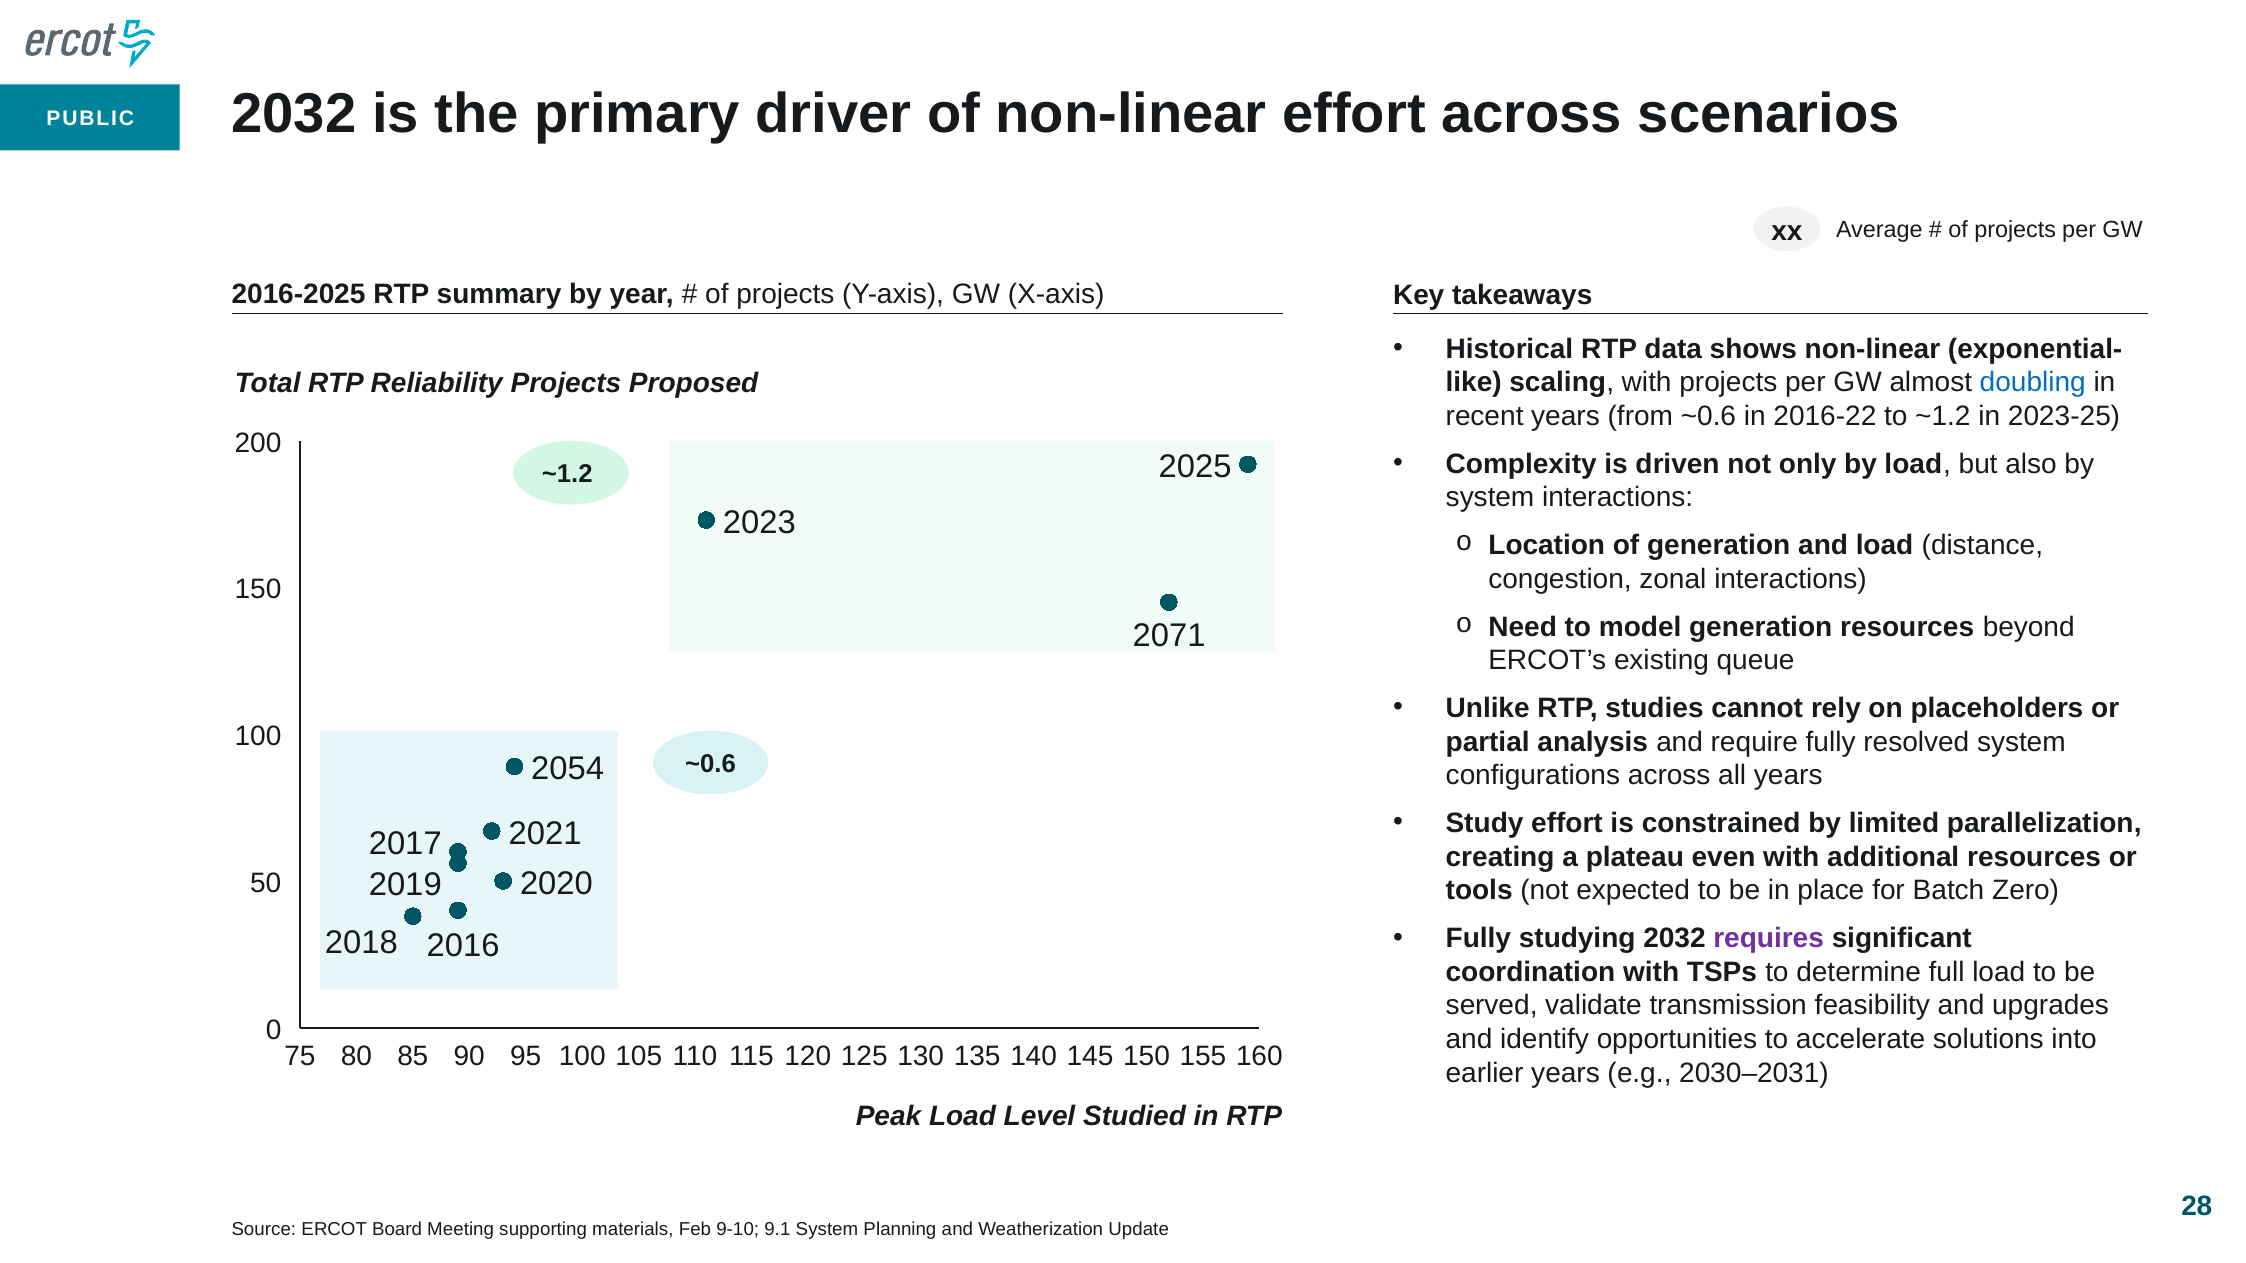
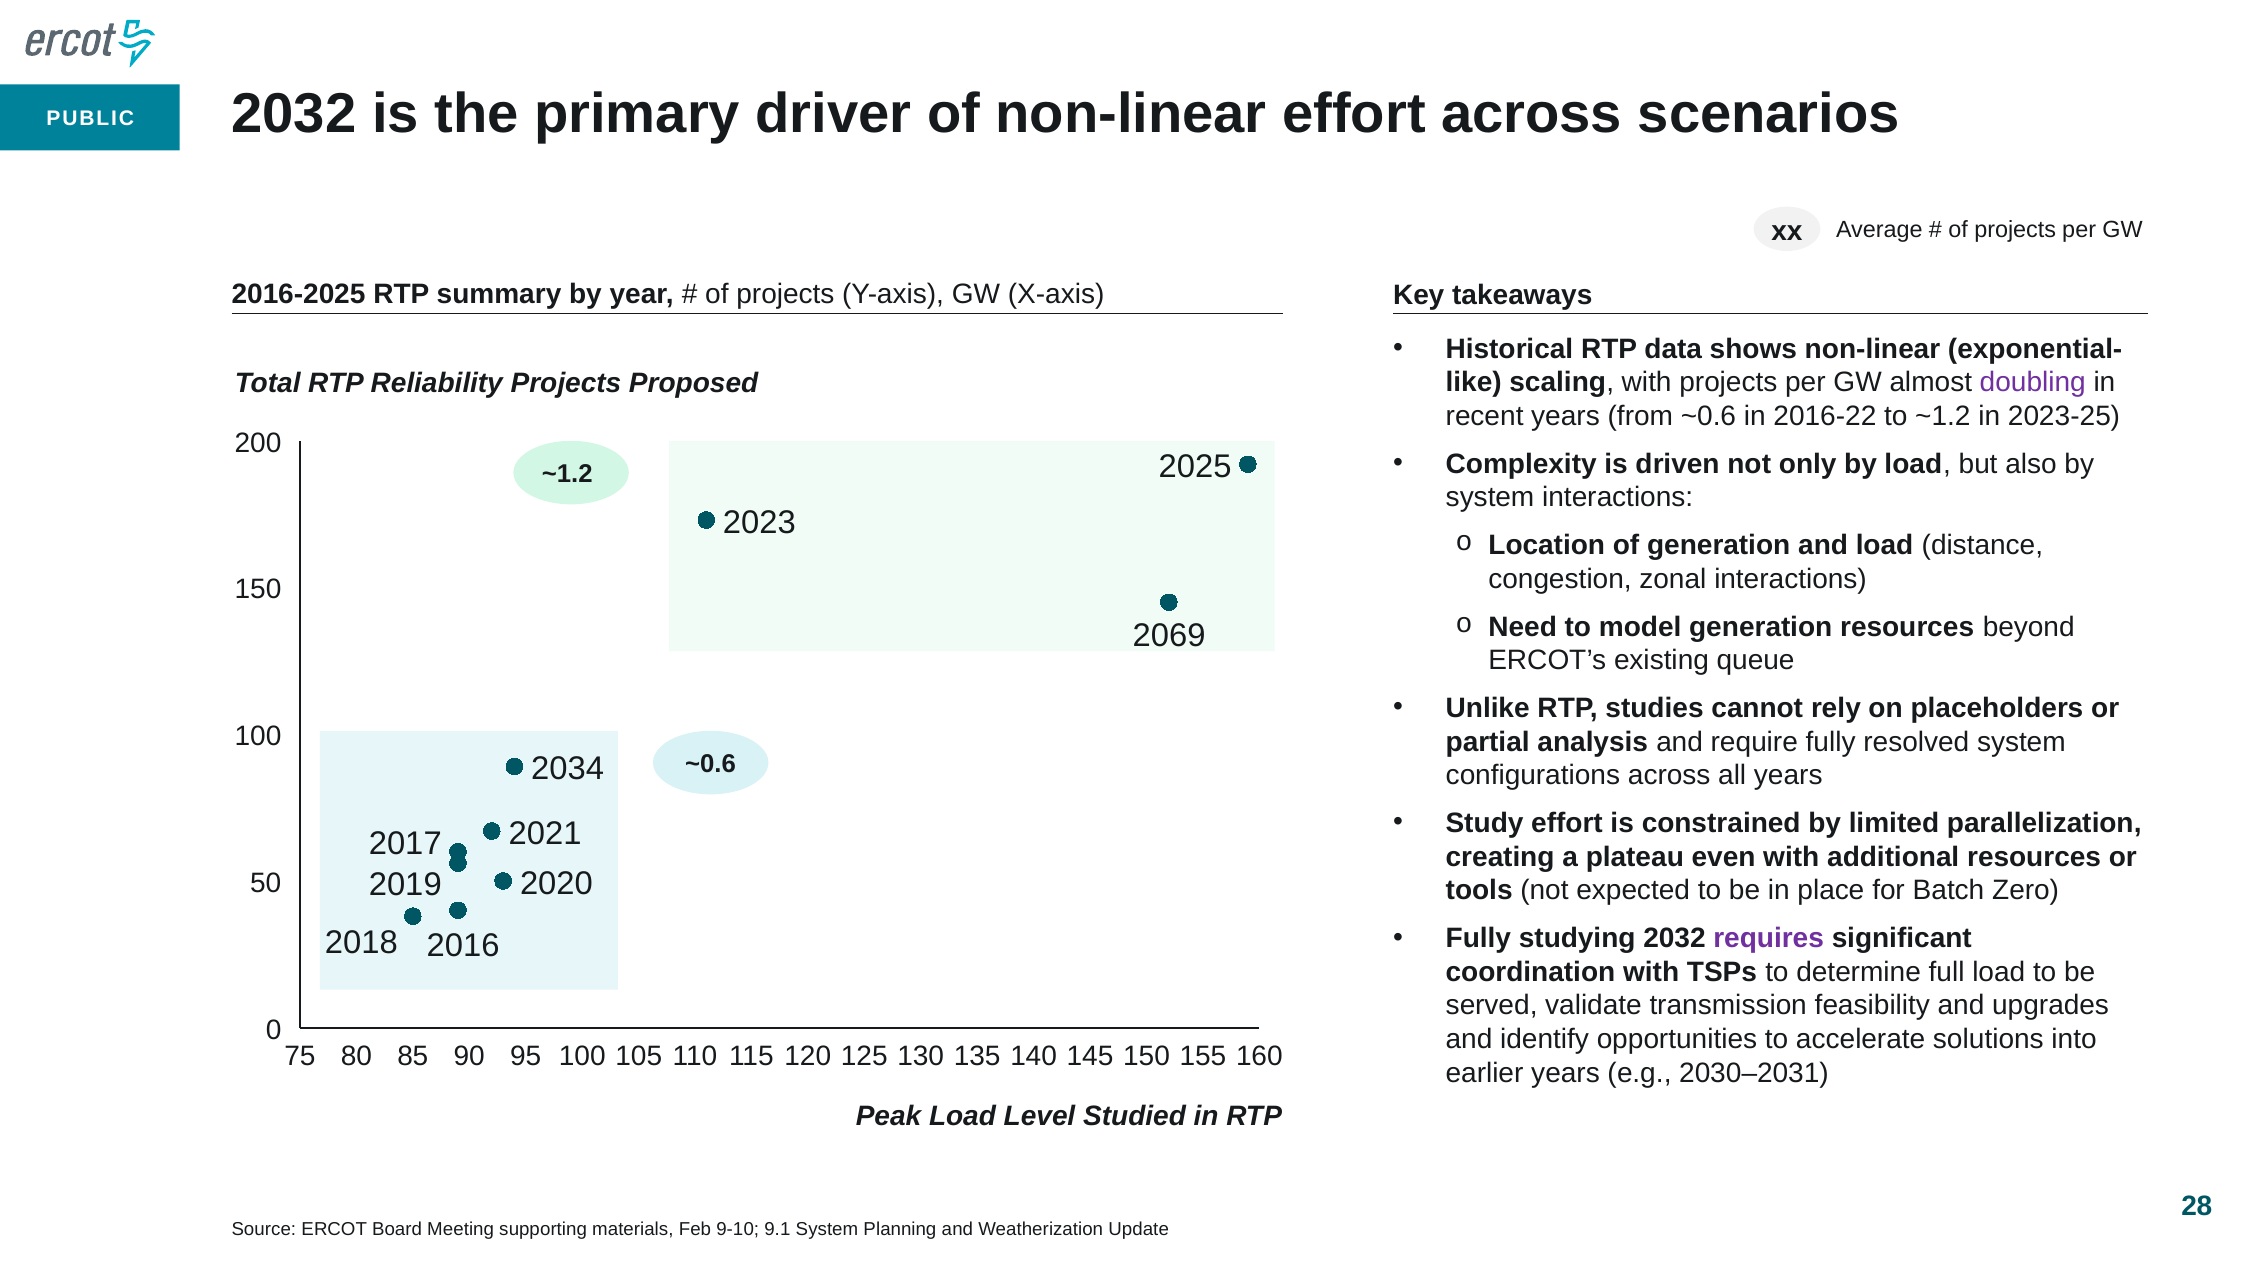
doubling colour: blue -> purple
2071: 2071 -> 2069
2054: 2054 -> 2034
